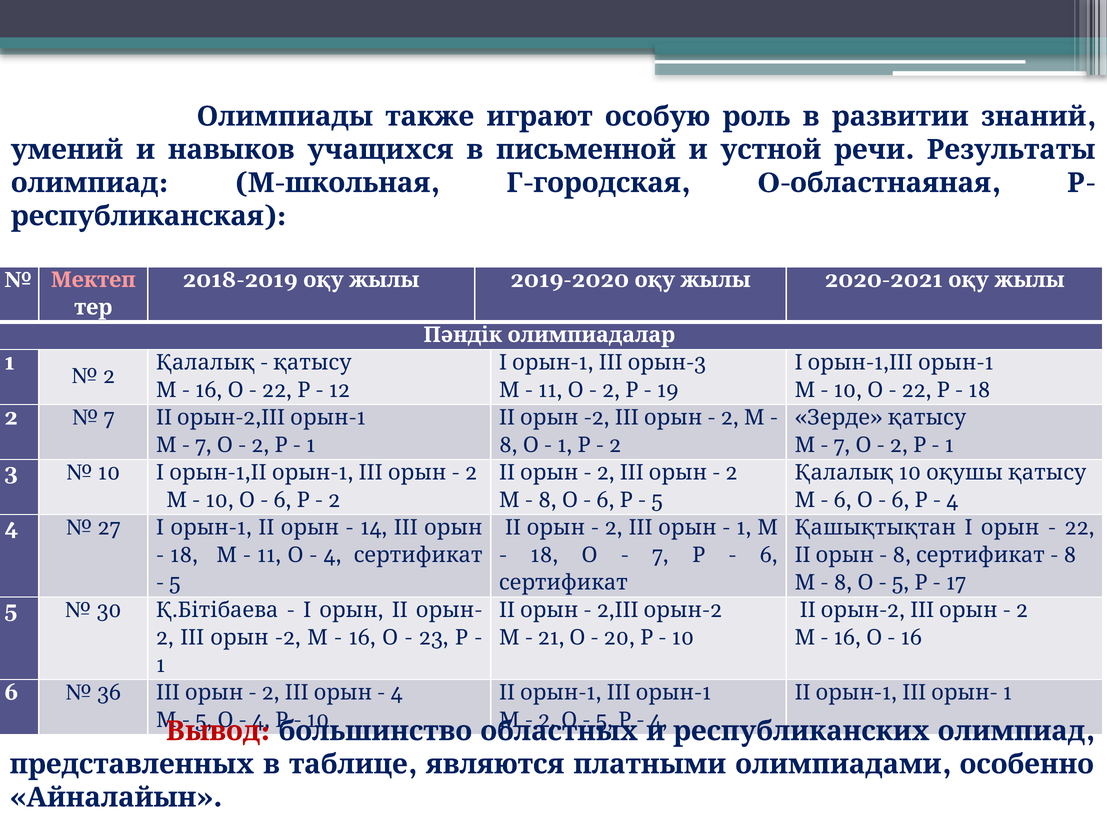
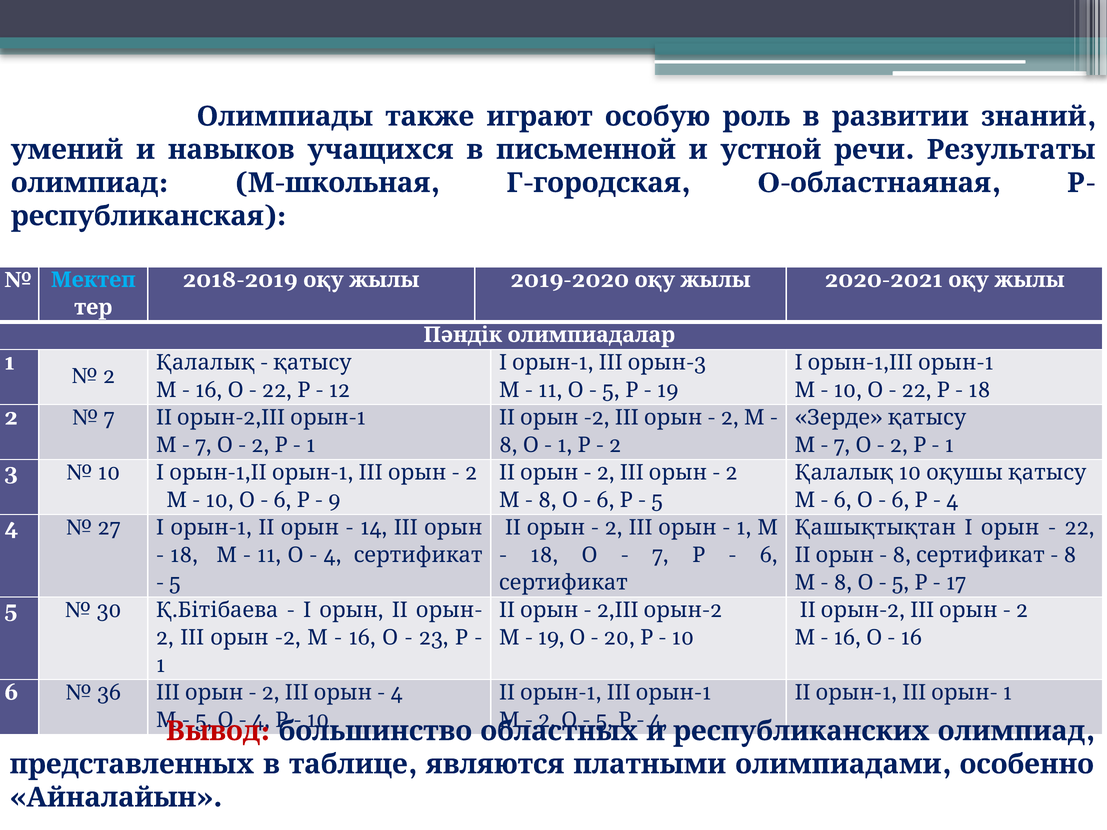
Мектеп colour: pink -> light blue
2 at (611, 390): 2 -> 5
2 at (334, 500): 2 -> 9
21 at (551, 638): 21 -> 19
